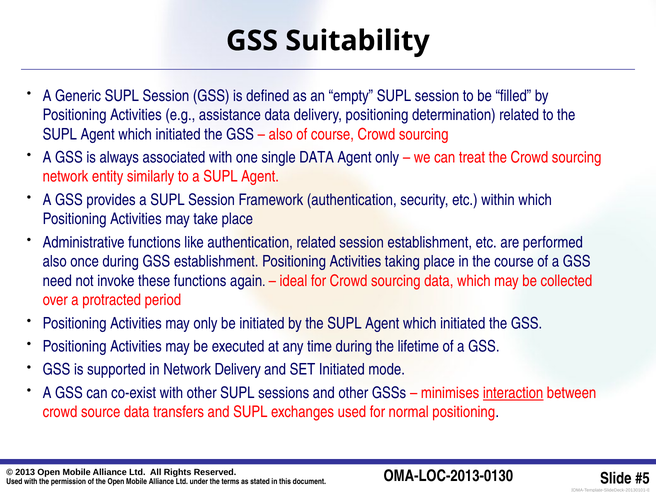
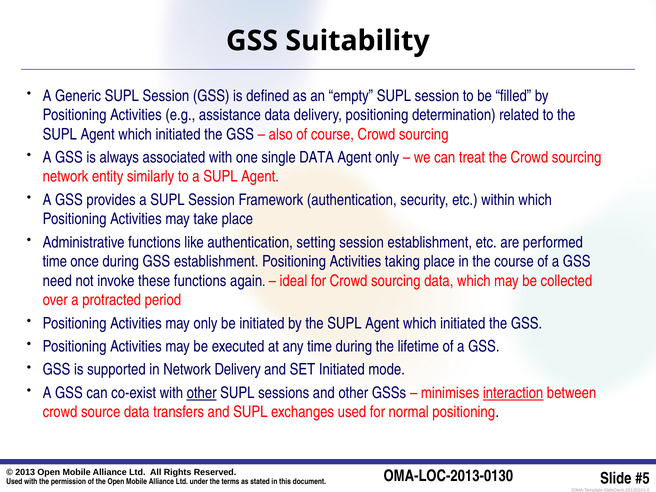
authentication related: related -> setting
also at (55, 262): also -> time
other at (202, 393) underline: none -> present
